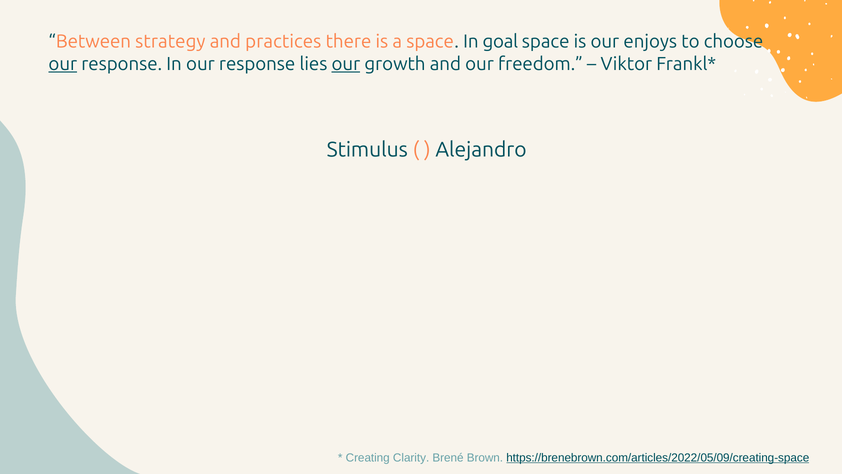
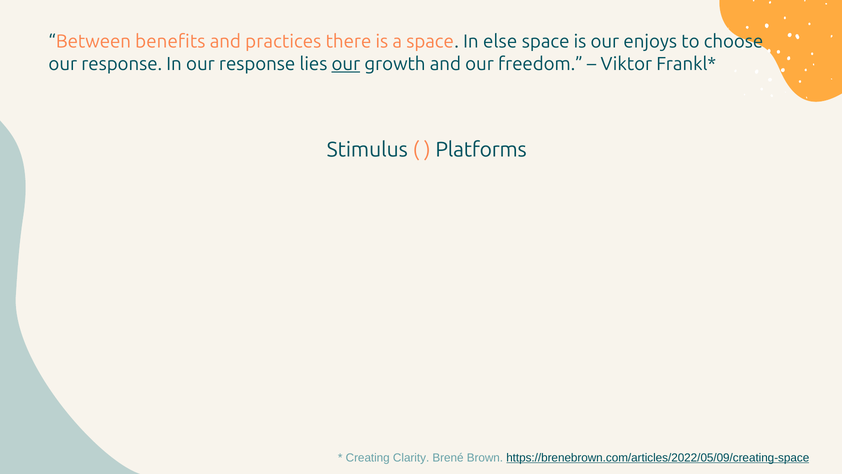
strategy: strategy -> benefits
goal: goal -> else
our at (63, 64) underline: present -> none
Alejandro: Alejandro -> Platforms
